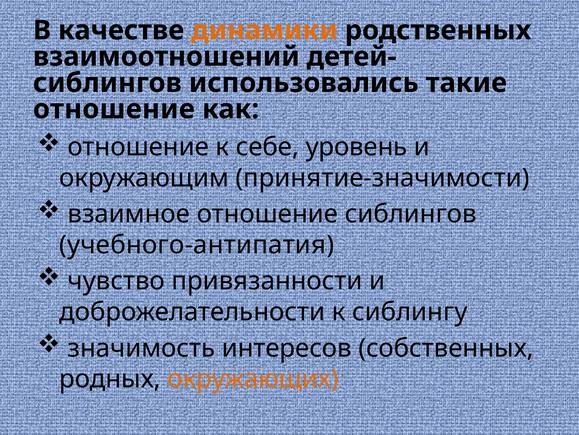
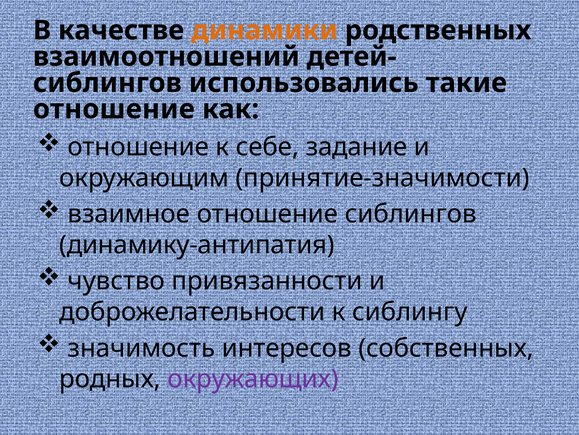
уровень: уровень -> задание
учебного-антипатия: учебного-антипатия -> динамику-антипатия
окружающих colour: orange -> purple
